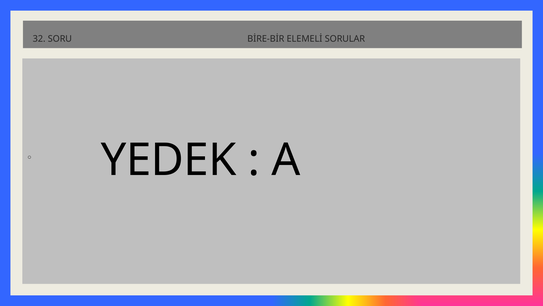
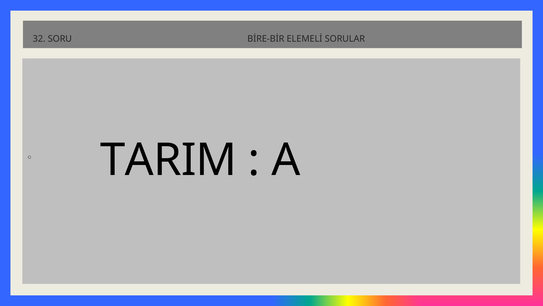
YEDEK: YEDEK -> TARIM
